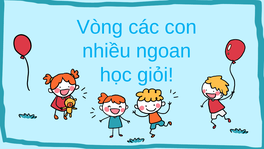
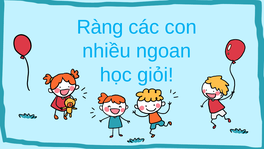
Vòng: Vòng -> Ràng
